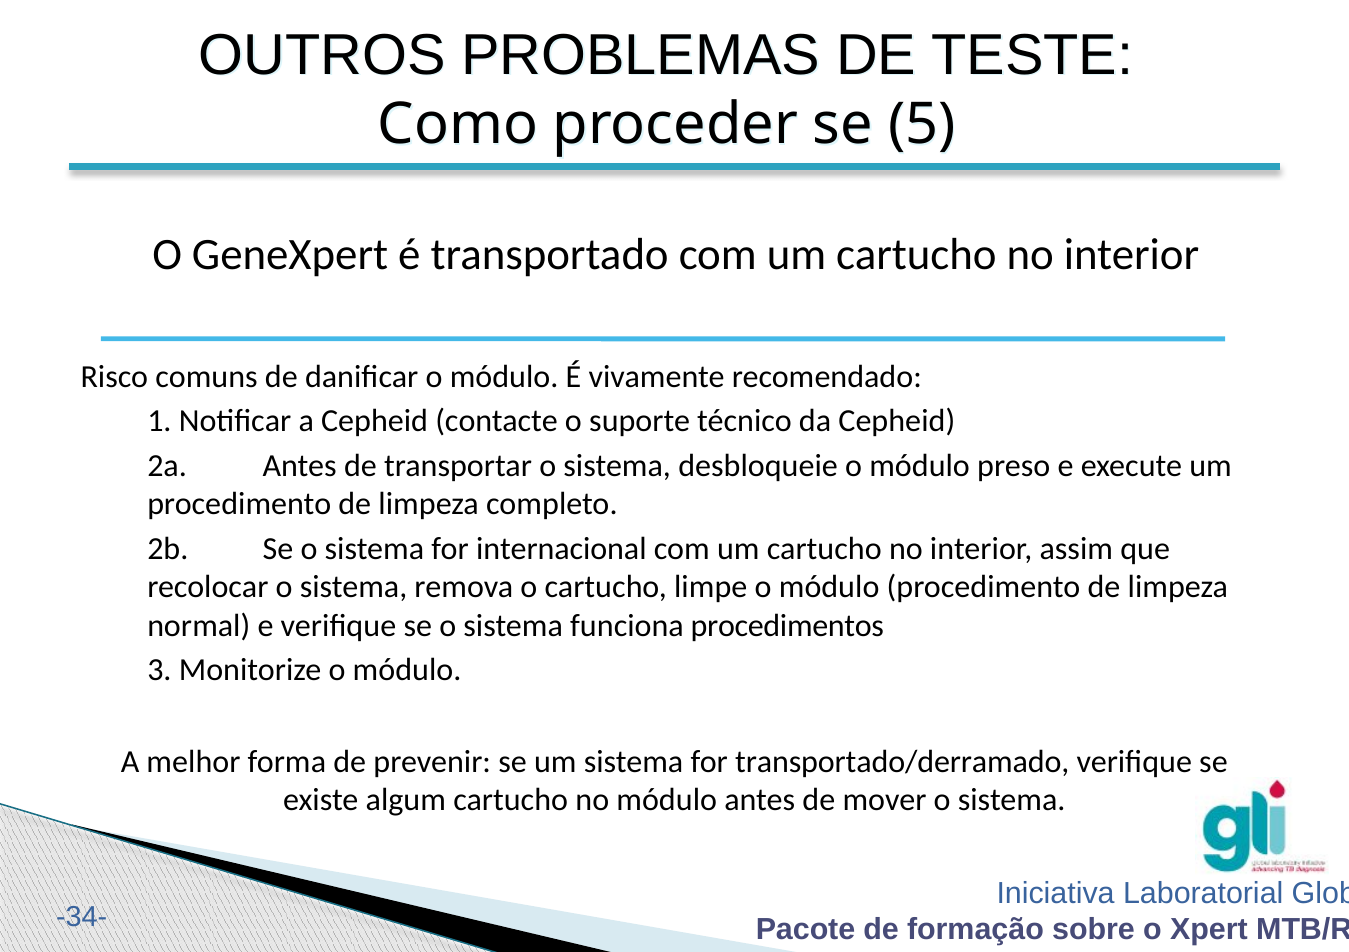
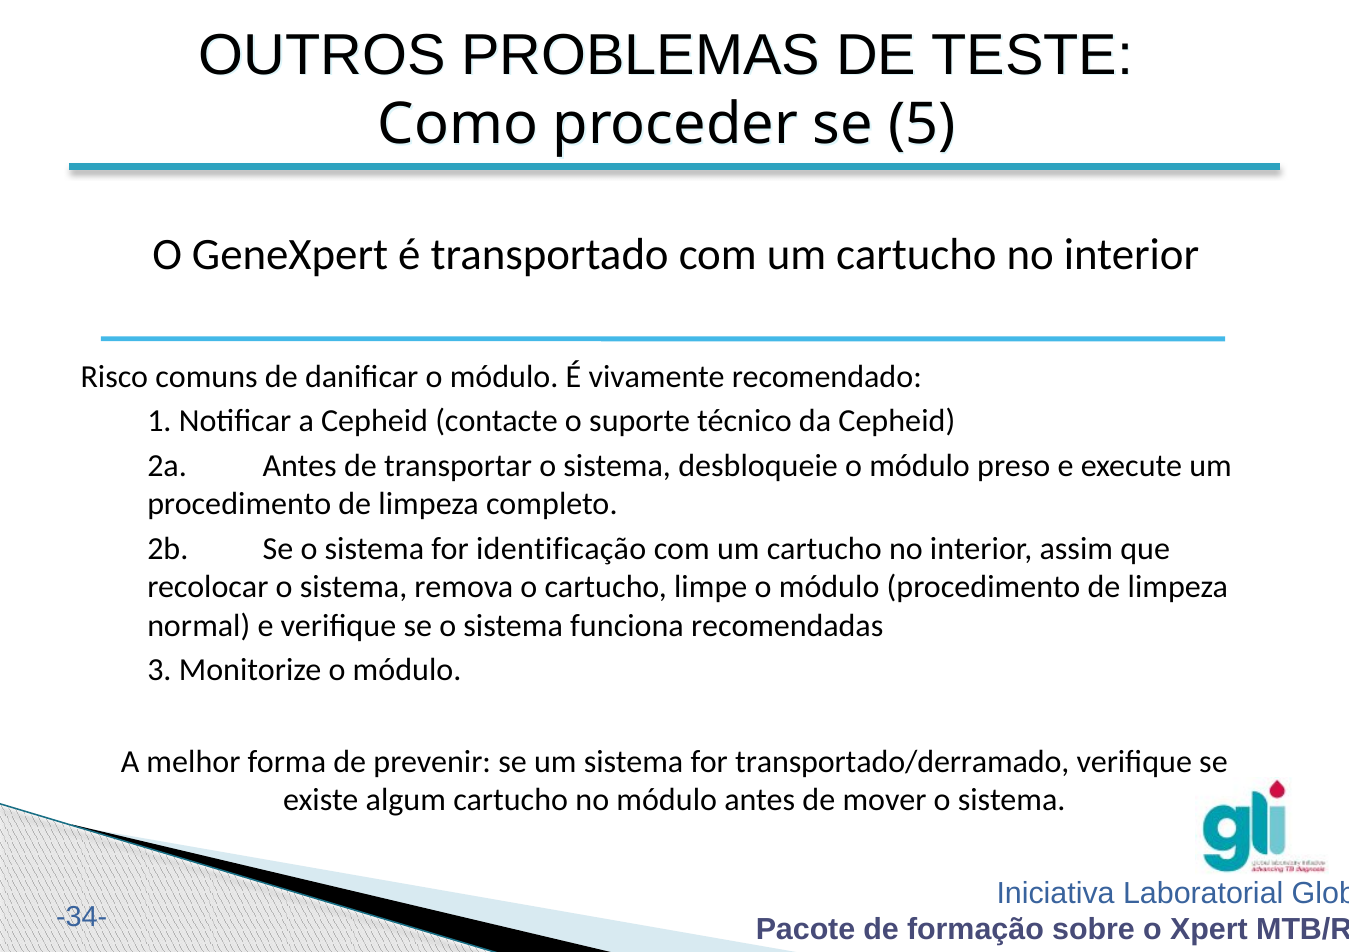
internacional: internacional -> identificação
procedimentos: procedimentos -> recomendadas
